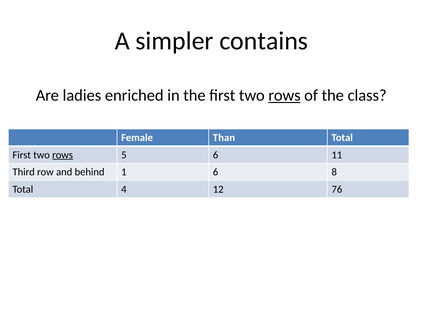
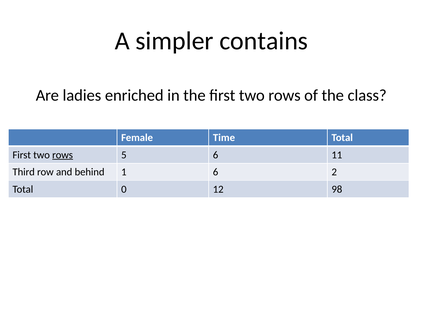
rows at (285, 95) underline: present -> none
Than: Than -> Time
8: 8 -> 2
4: 4 -> 0
76: 76 -> 98
